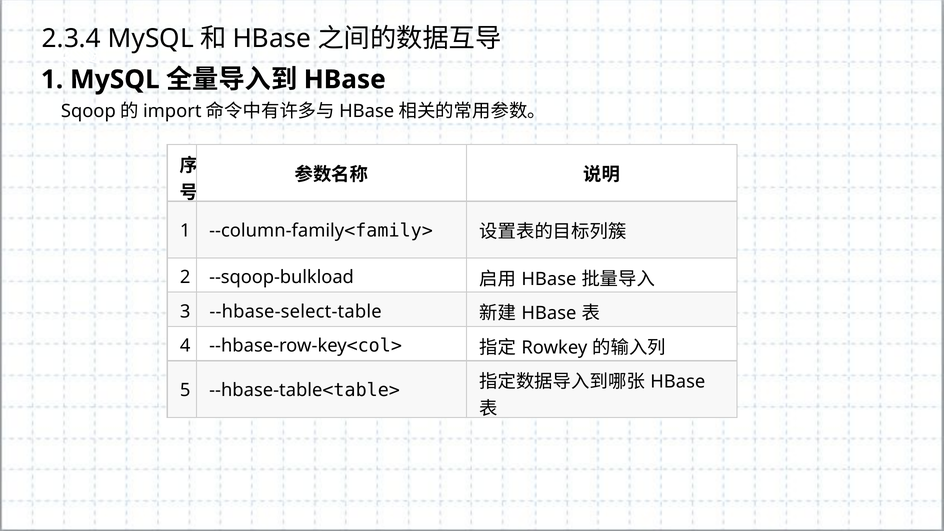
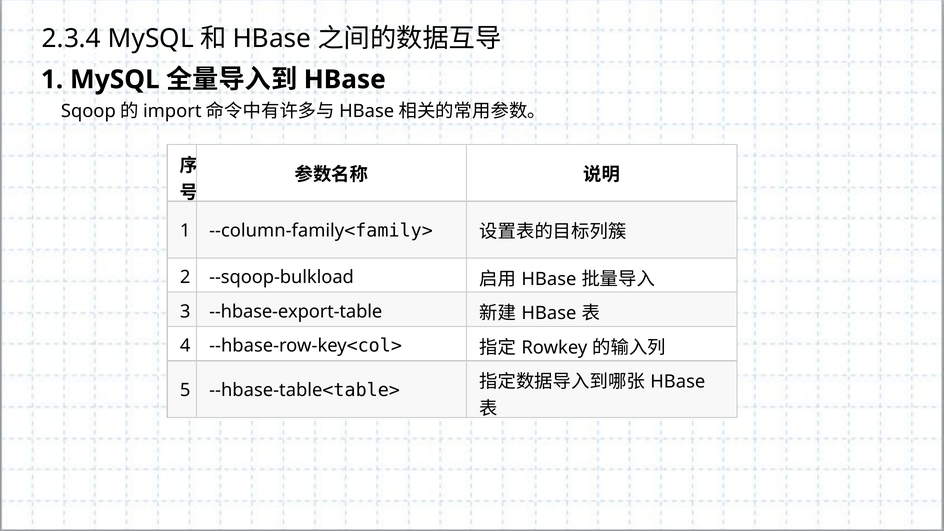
--hbase-select-table: --hbase-select-table -> --hbase-export-table
